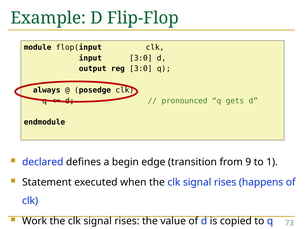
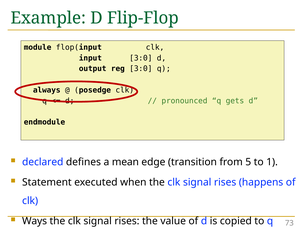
begin: begin -> mean
9: 9 -> 5
Work: Work -> Ways
